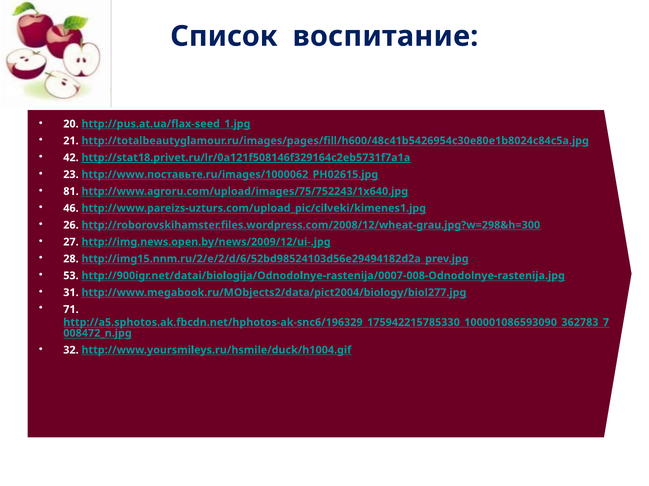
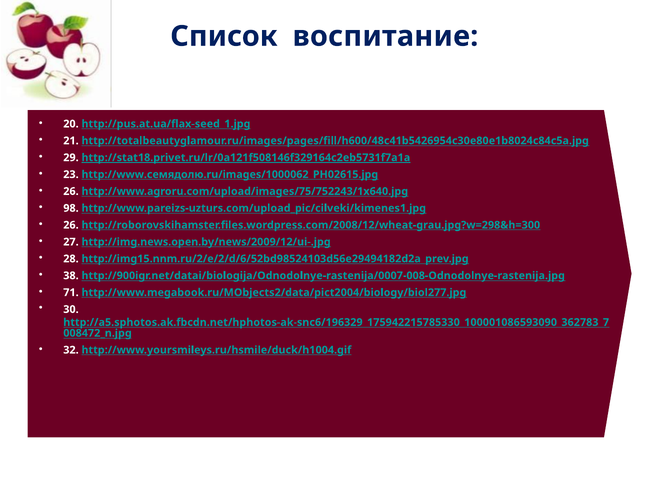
42: 42 -> 29
http://www.поставьте.ru/images/1000062_PH02615.jpg: http://www.поставьте.ru/images/1000062_PH02615.jpg -> http://www.семядолю.ru/images/1000062_PH02615.jpg
81 at (71, 192): 81 -> 26
46: 46 -> 98
53: 53 -> 38
31: 31 -> 71
71: 71 -> 30
